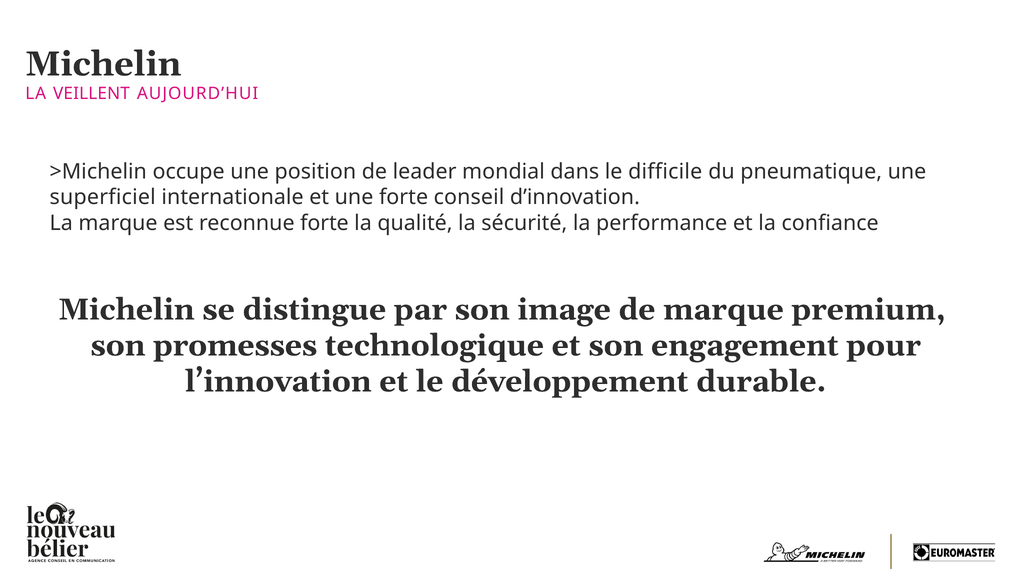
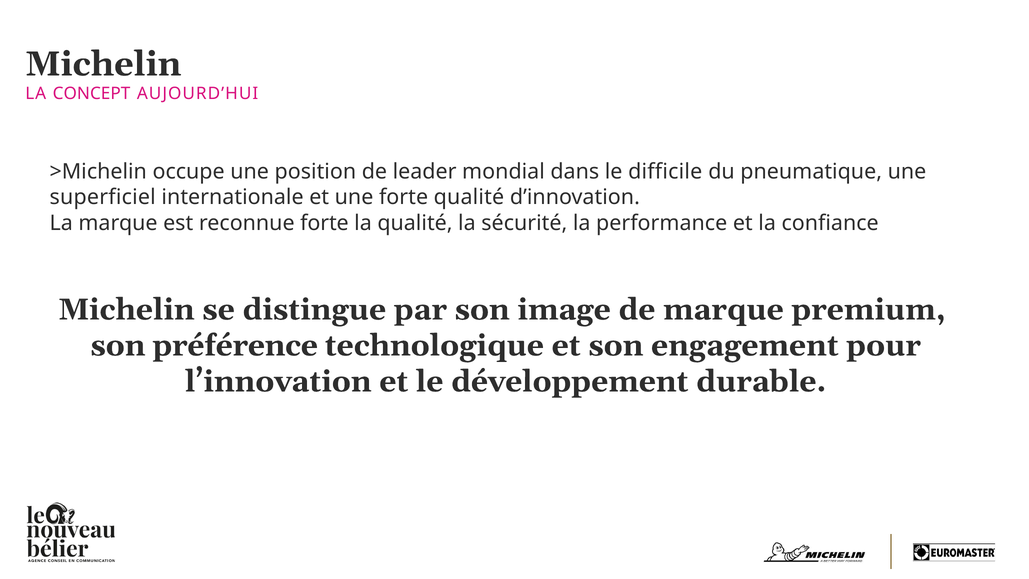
VEILLENT: VEILLENT -> CONCEPT
forte conseil: conseil -> qualité
promesses: promesses -> préférence
